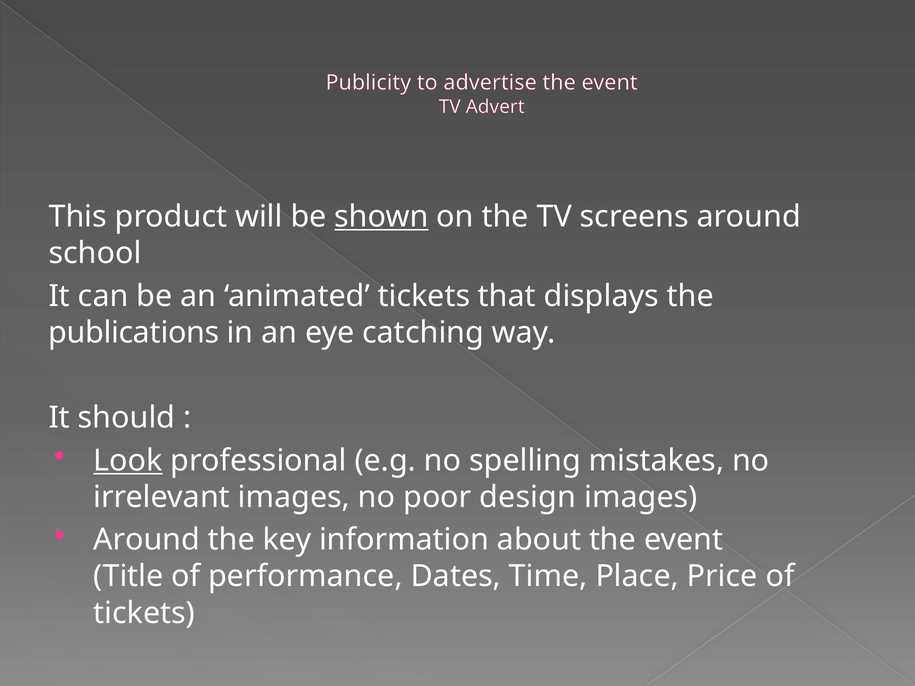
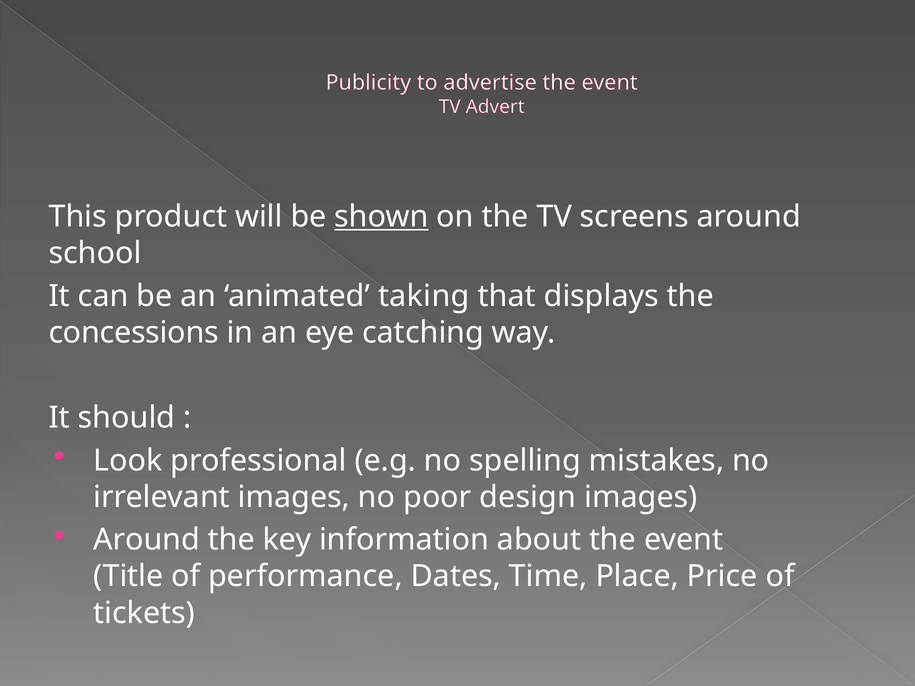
animated tickets: tickets -> taking
publications: publications -> concessions
Look underline: present -> none
